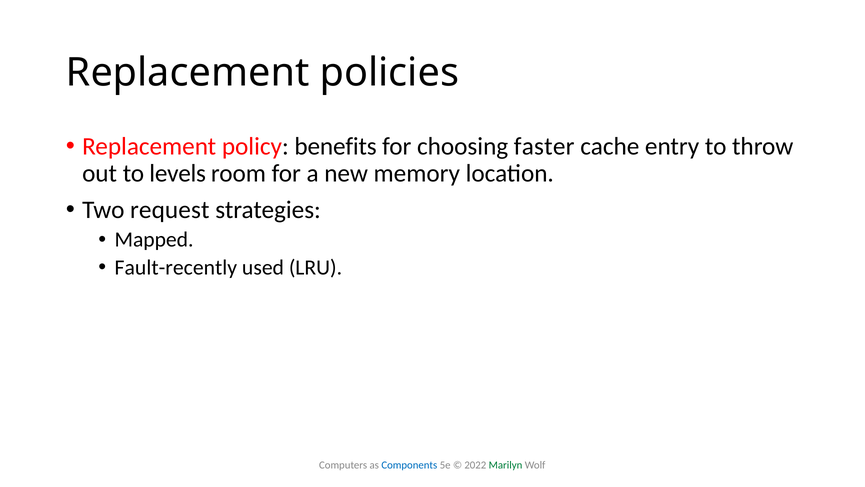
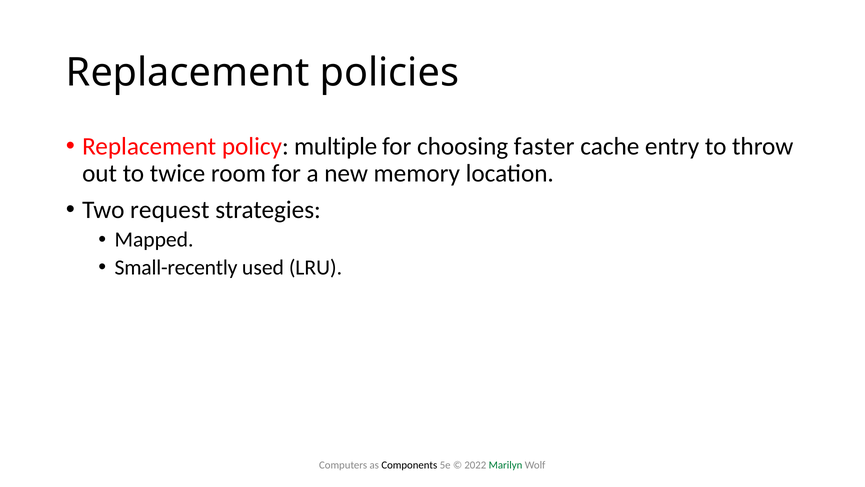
benefits: benefits -> multiple
levels: levels -> twice
Fault-recently: Fault-recently -> Small-recently
Components colour: blue -> black
